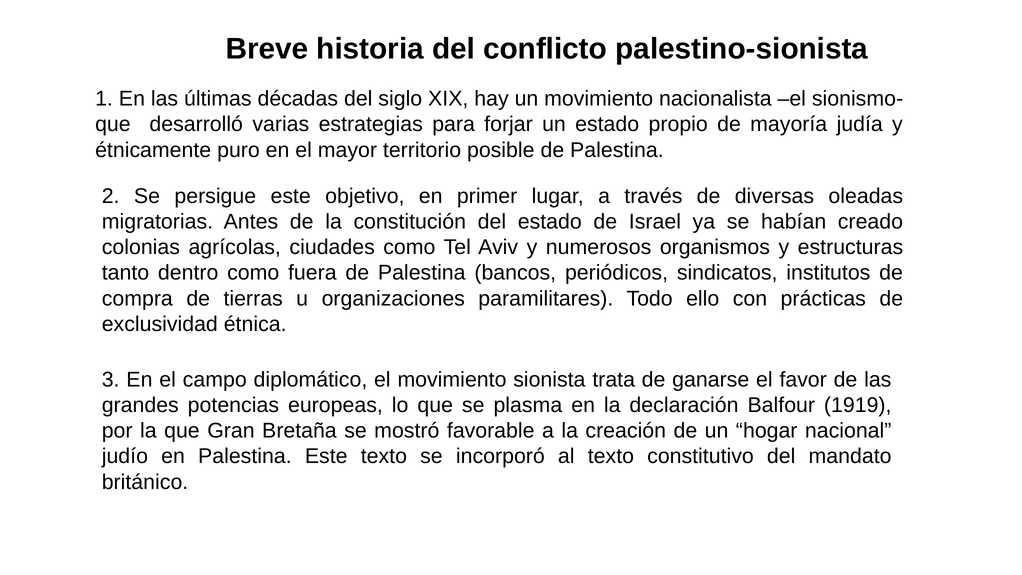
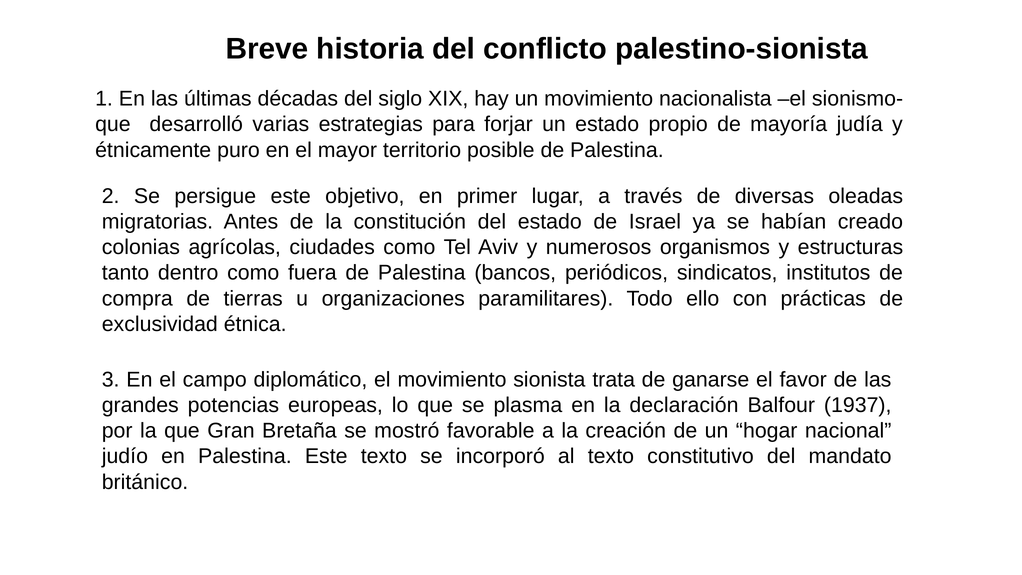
1919: 1919 -> 1937
